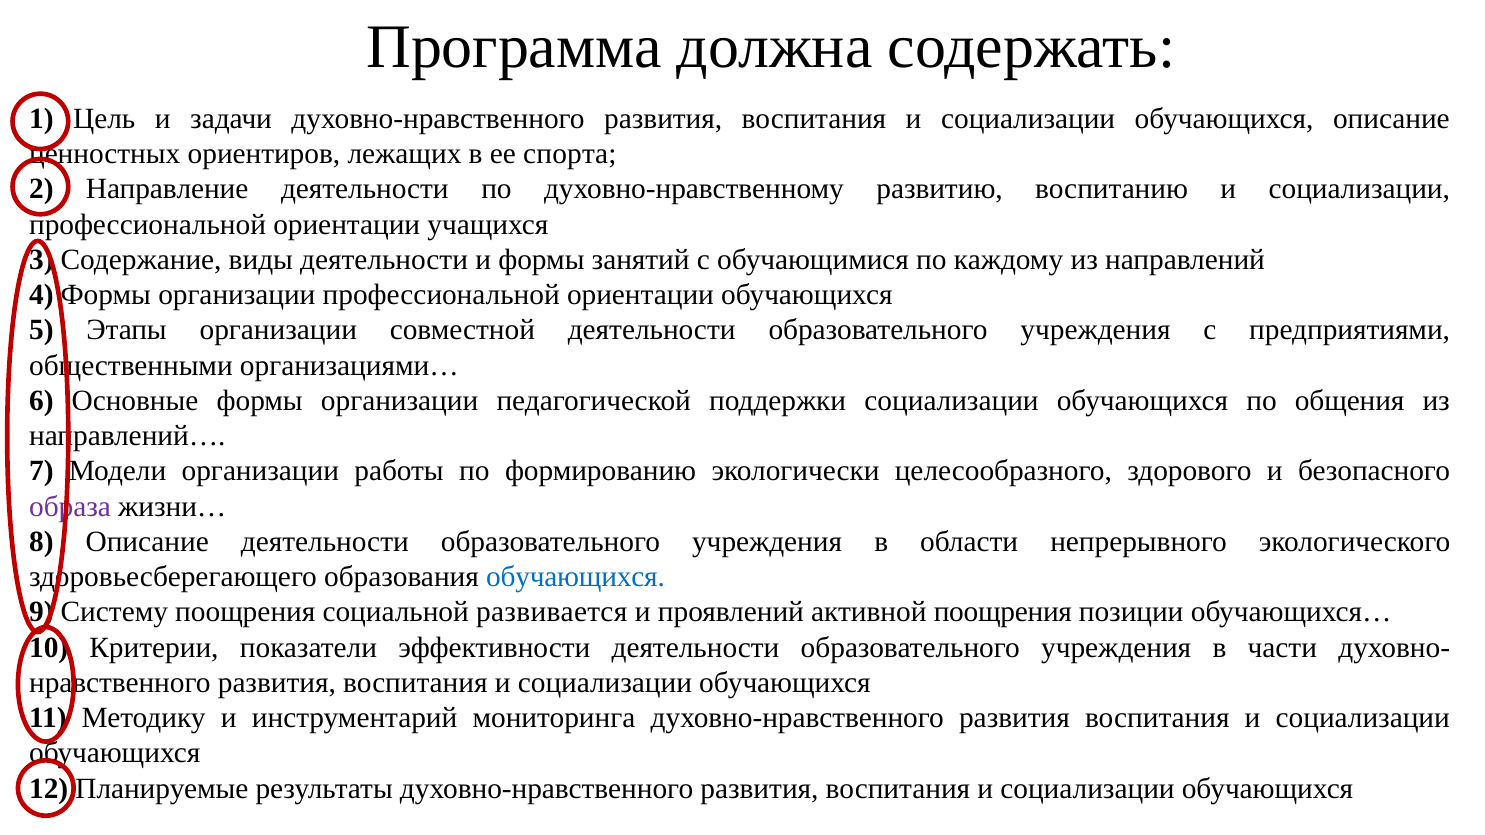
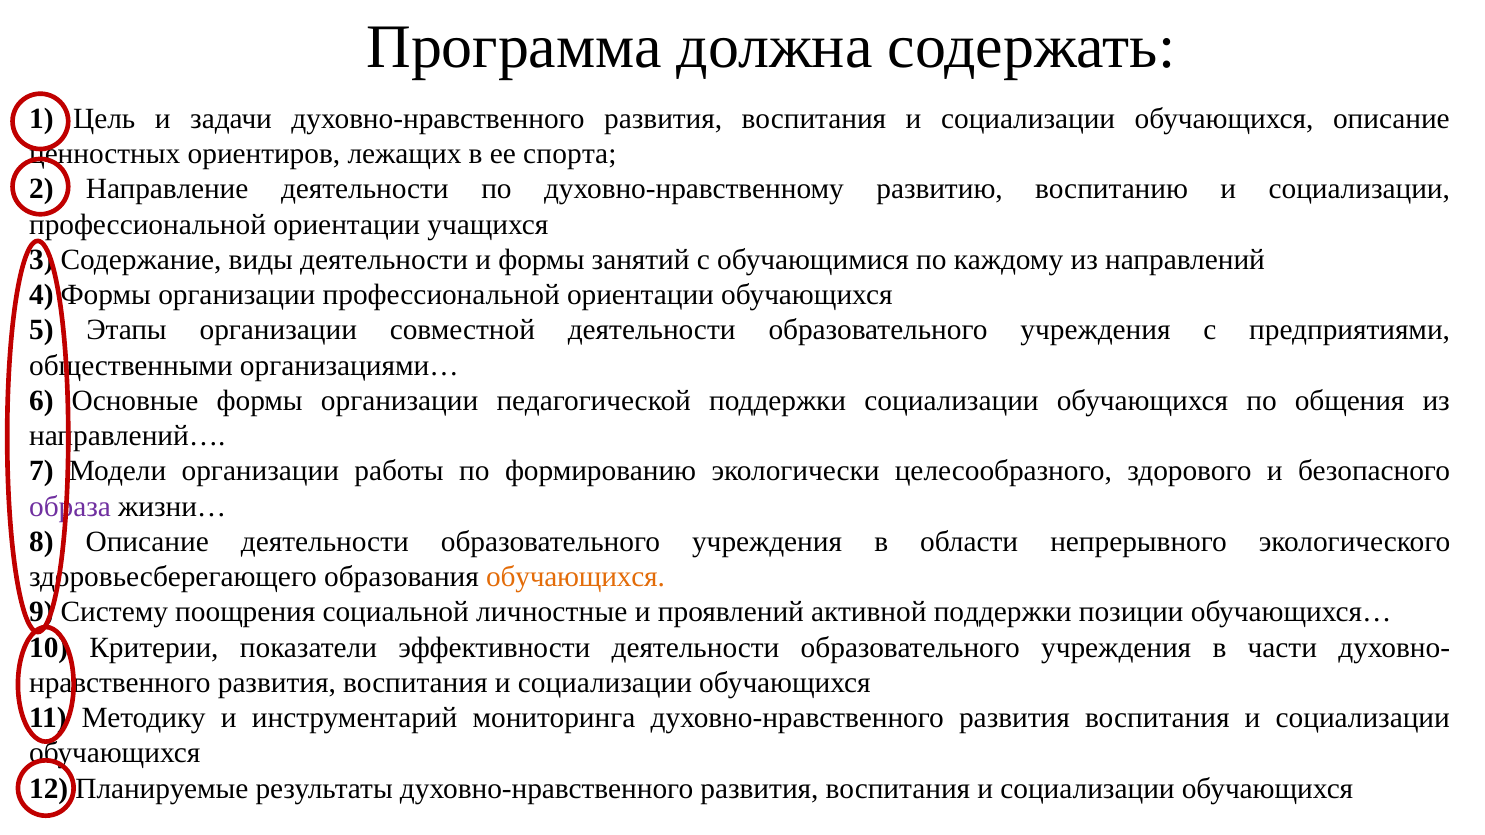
обучающихся at (576, 577) colour: blue -> orange
развивается: развивается -> личностные
активной поощрения: поощрения -> поддержки
